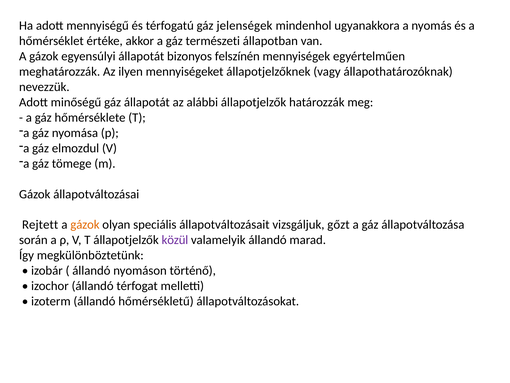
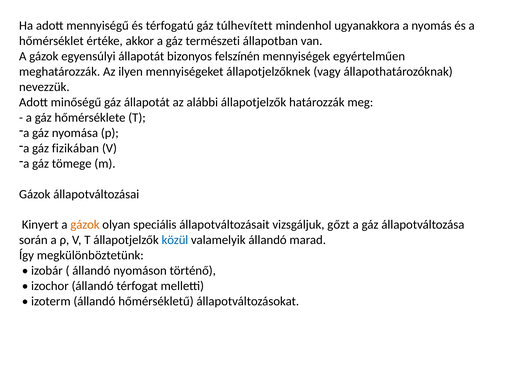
jelenségek: jelenségek -> túlhevített
elmozdul: elmozdul -> fizikában
Rejtett: Rejtett -> Kinyert
közül colour: purple -> blue
